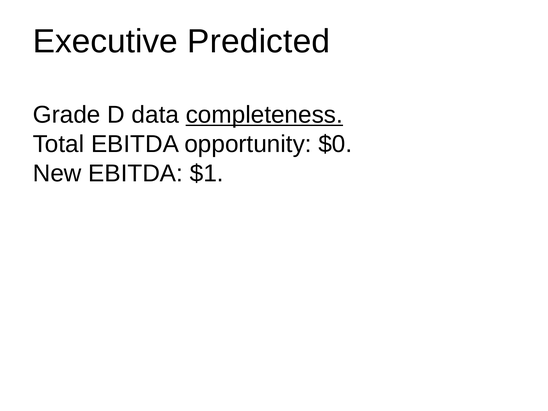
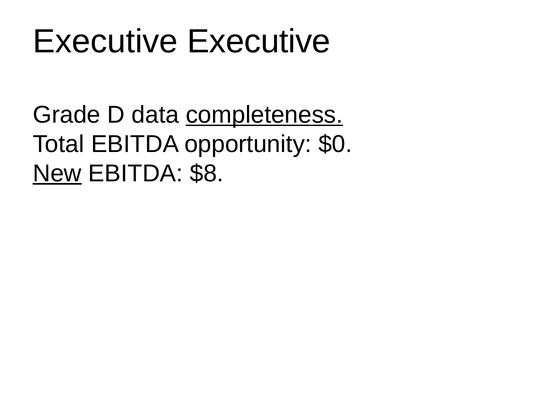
Executive Predicted: Predicted -> Executive
New underline: none -> present
$1: $1 -> $8
